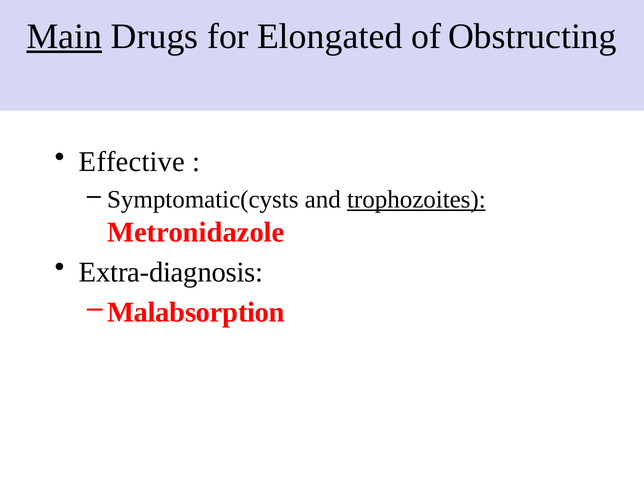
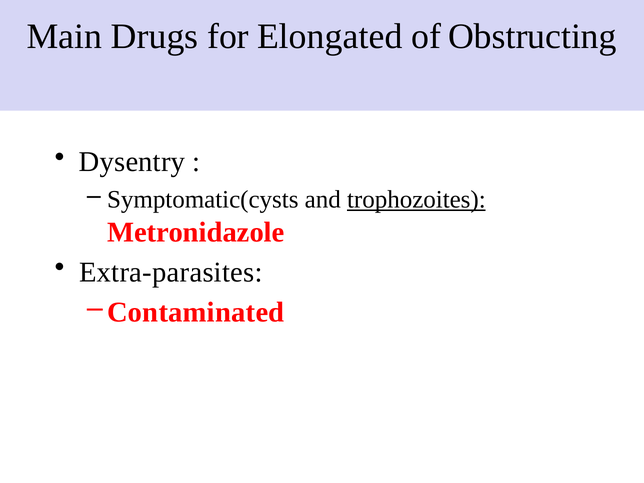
Main underline: present -> none
Effective: Effective -> Dysentry
Extra-diagnosis: Extra-diagnosis -> Extra-parasites
Malabsorption: Malabsorption -> Contaminated
